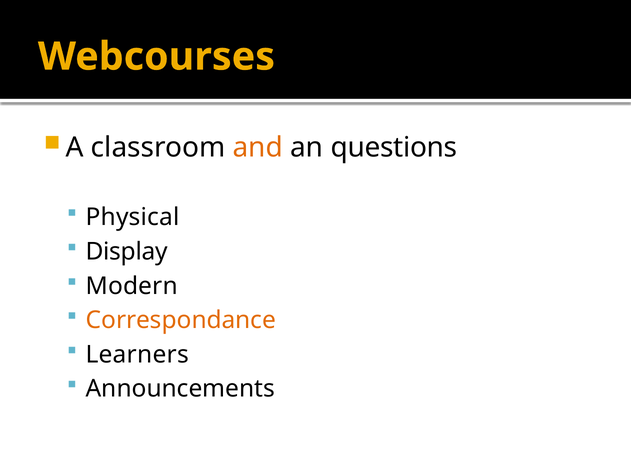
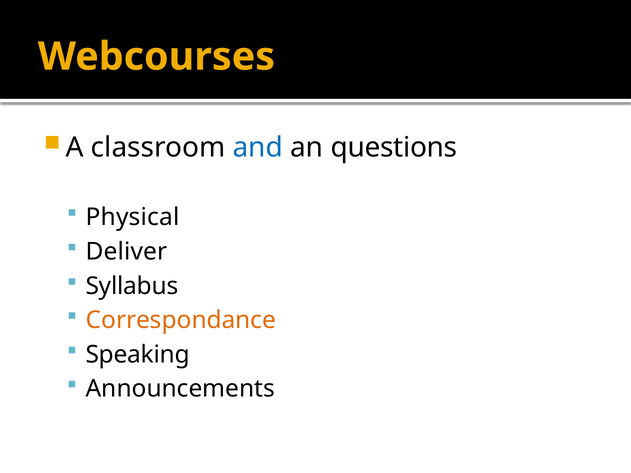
and colour: orange -> blue
Display: Display -> Deliver
Modern: Modern -> Syllabus
Learners: Learners -> Speaking
